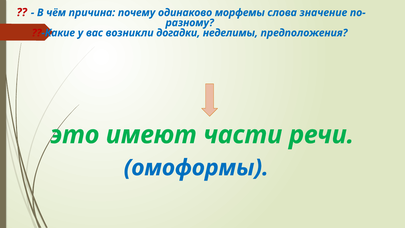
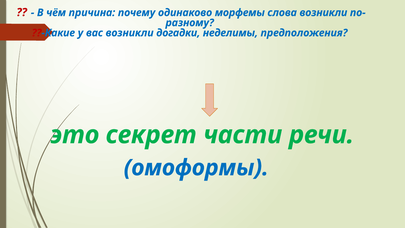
слова значение: значение -> возникли
имеют: имеют -> секрет
